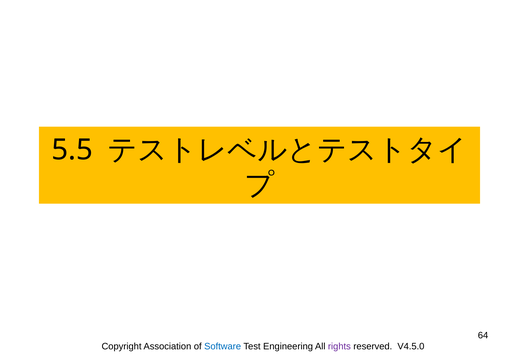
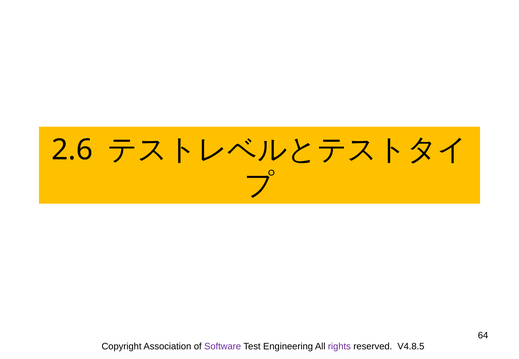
5.5: 5.5 -> 2.6
Software colour: blue -> purple
V4.5.0: V4.5.0 -> V4.8.5
